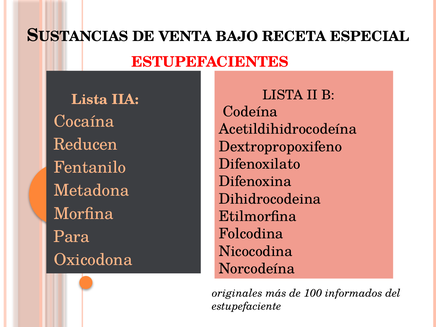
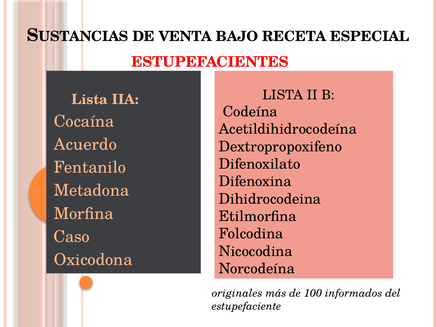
Reducen: Reducen -> Acuerdo
Para: Para -> Caso
